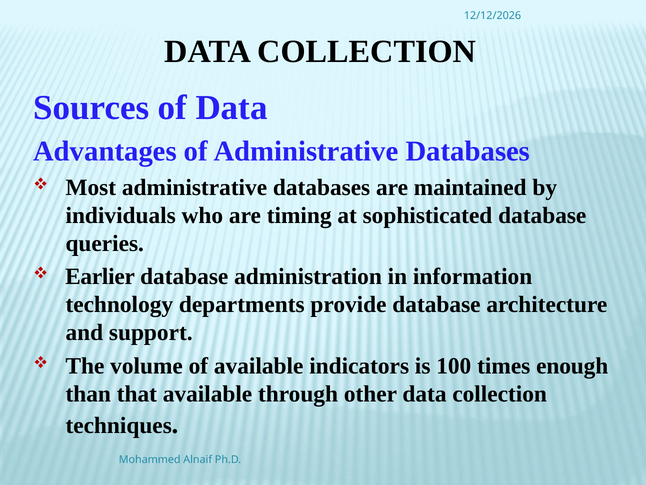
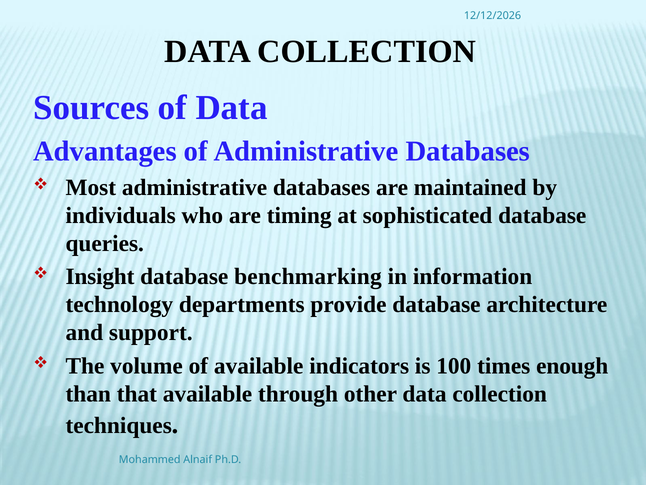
Earlier: Earlier -> Insight
administration: administration -> benchmarking
